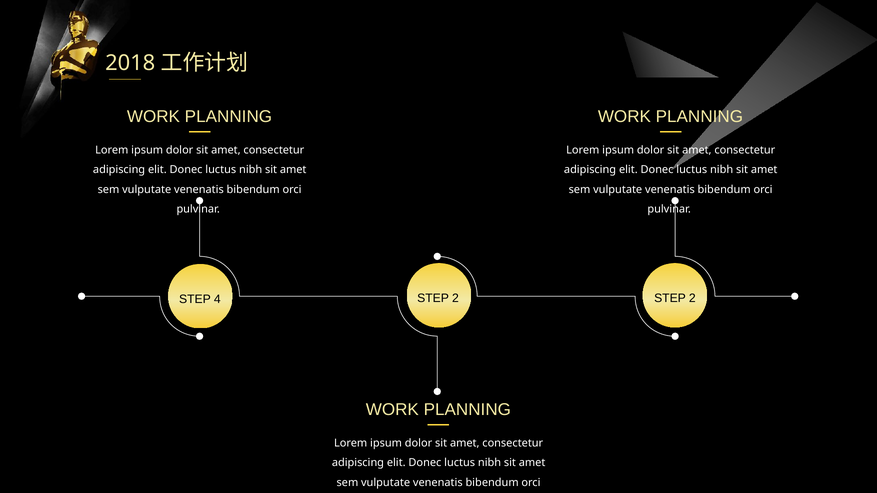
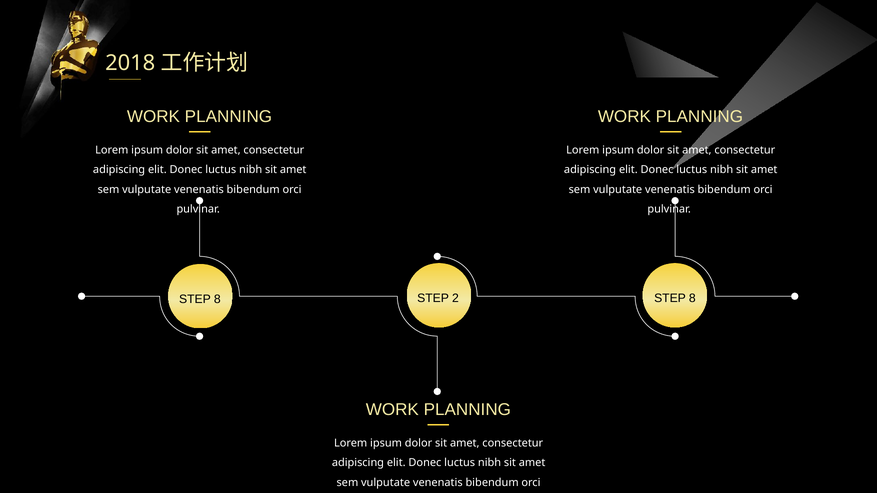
4 at (217, 299): 4 -> 8
2 STEP 2: 2 -> 8
